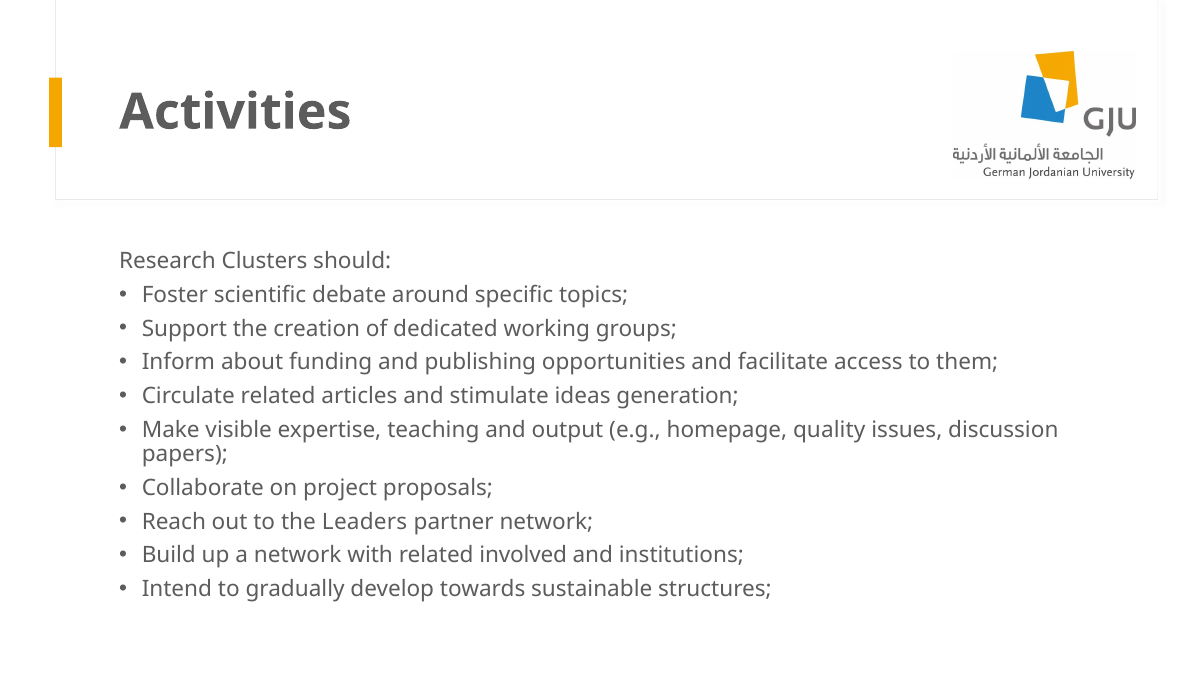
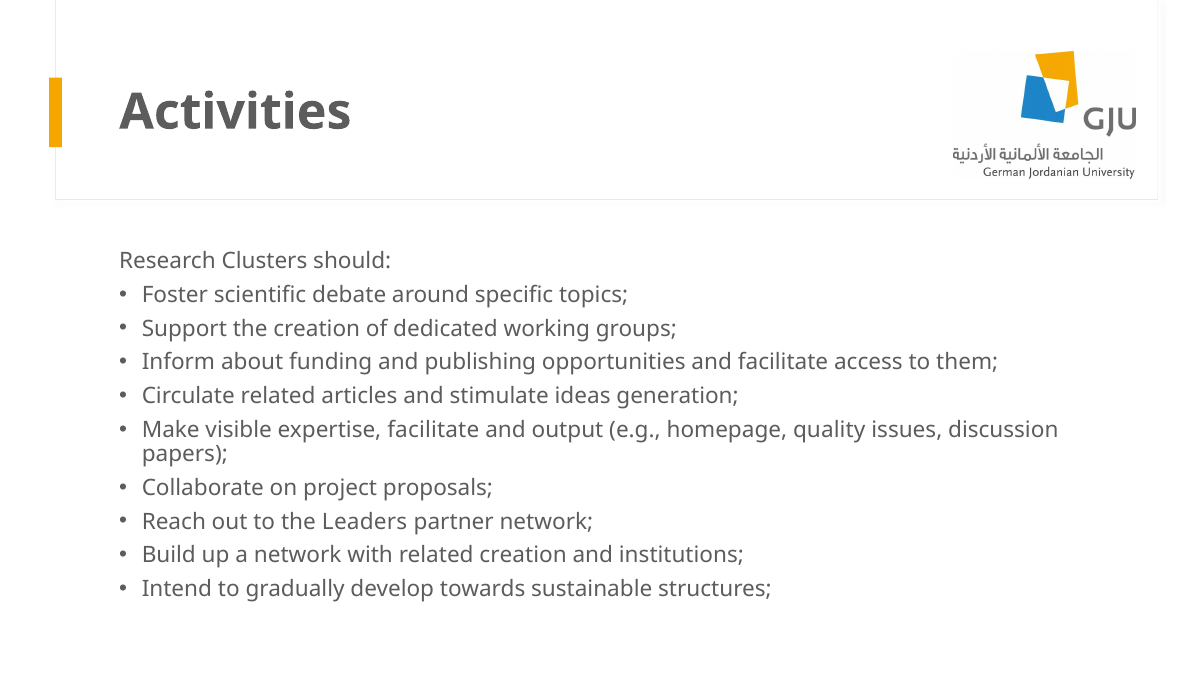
expertise teaching: teaching -> facilitate
related involved: involved -> creation
